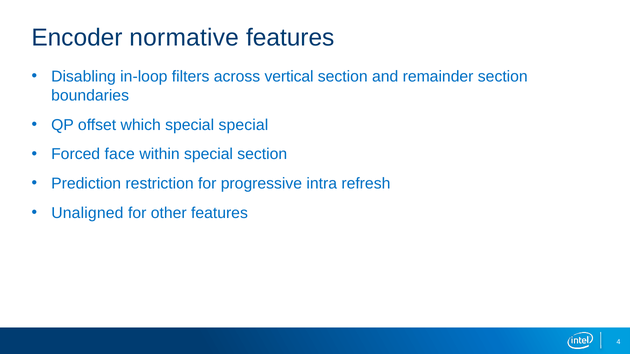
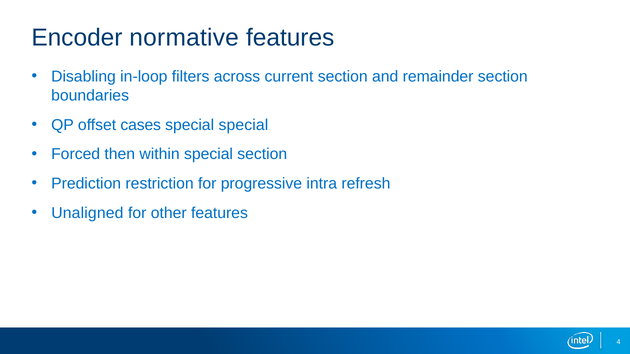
vertical: vertical -> current
which: which -> cases
face: face -> then
